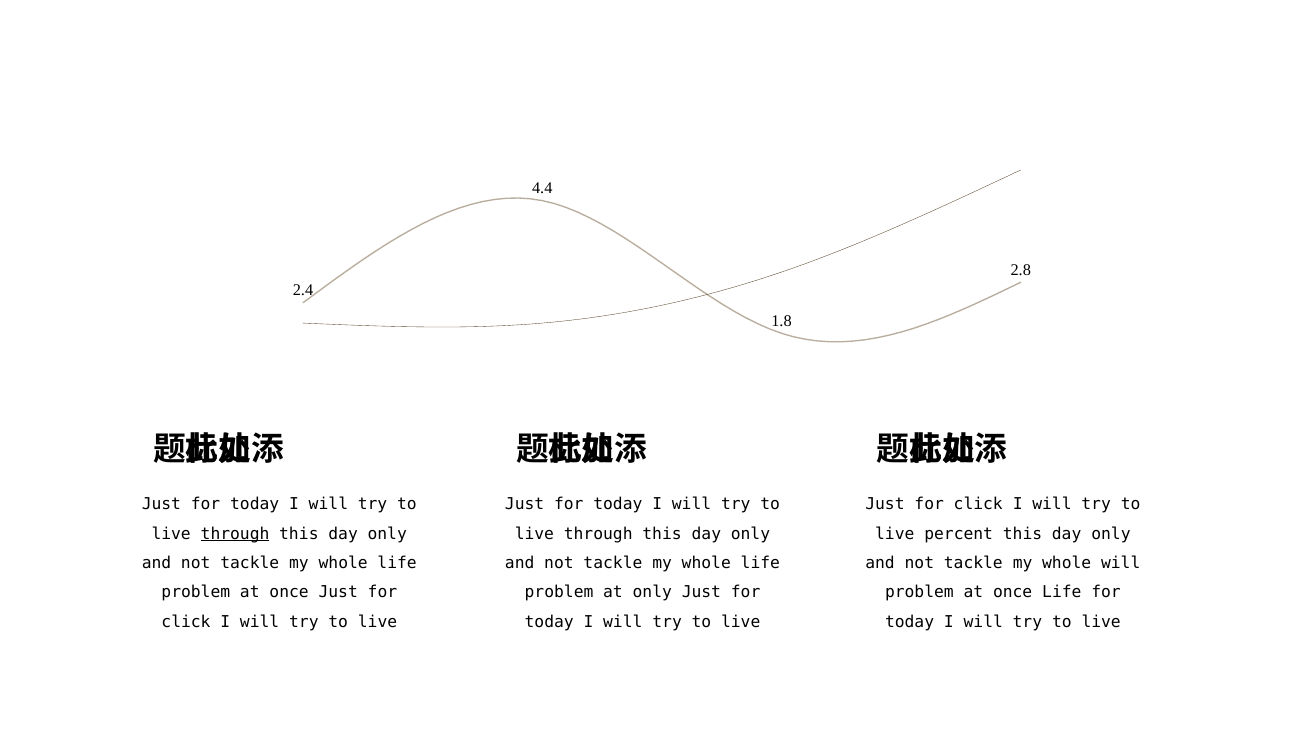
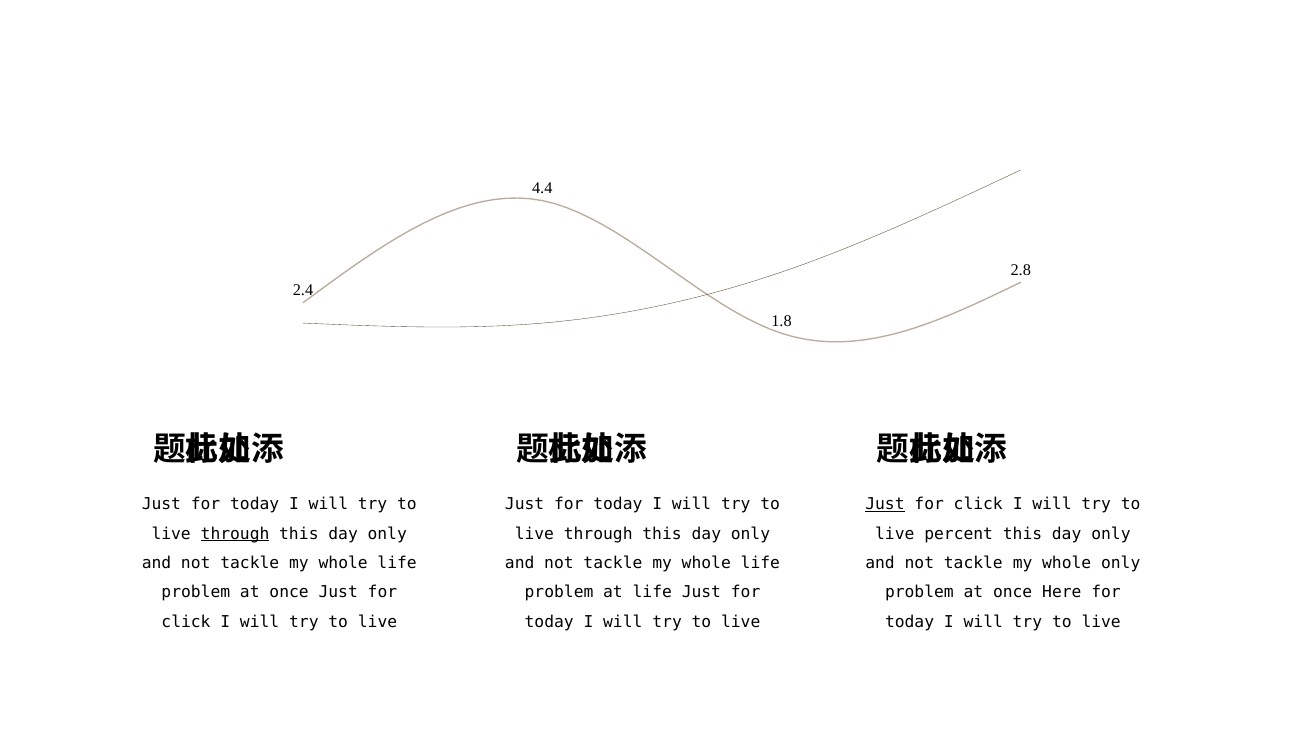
Just at (885, 505) underline: none -> present
whole will: will -> only
at only: only -> life
once Life: Life -> Here
